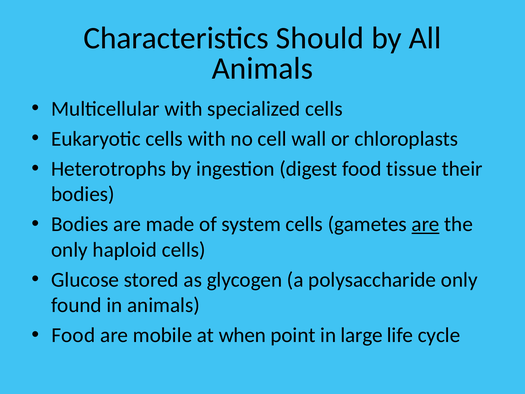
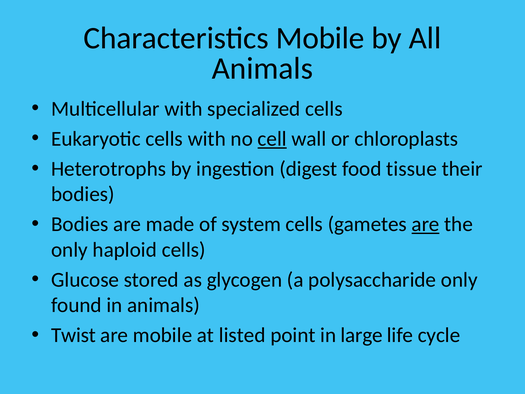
Characteristics Should: Should -> Mobile
cell underline: none -> present
Food at (73, 335): Food -> Twist
when: when -> listed
